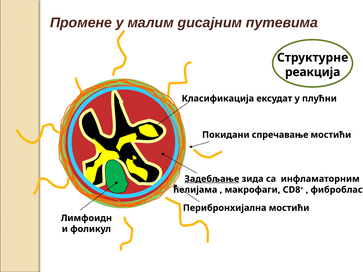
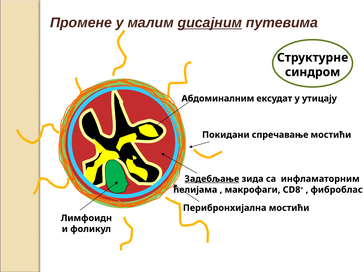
дисајним underline: none -> present
реакција: реакција -> синдром
Класификација: Класификација -> Абдоминалним
плућни: плућни -> утицају
